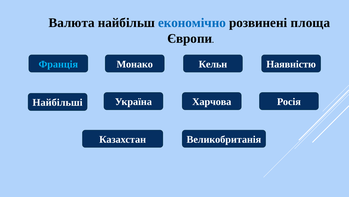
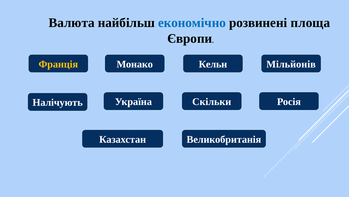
Франція colour: light blue -> yellow
Наявністю: Наявністю -> Мільйонів
Найбільші: Найбільші -> Налічують
Харчова: Харчова -> Скільки
